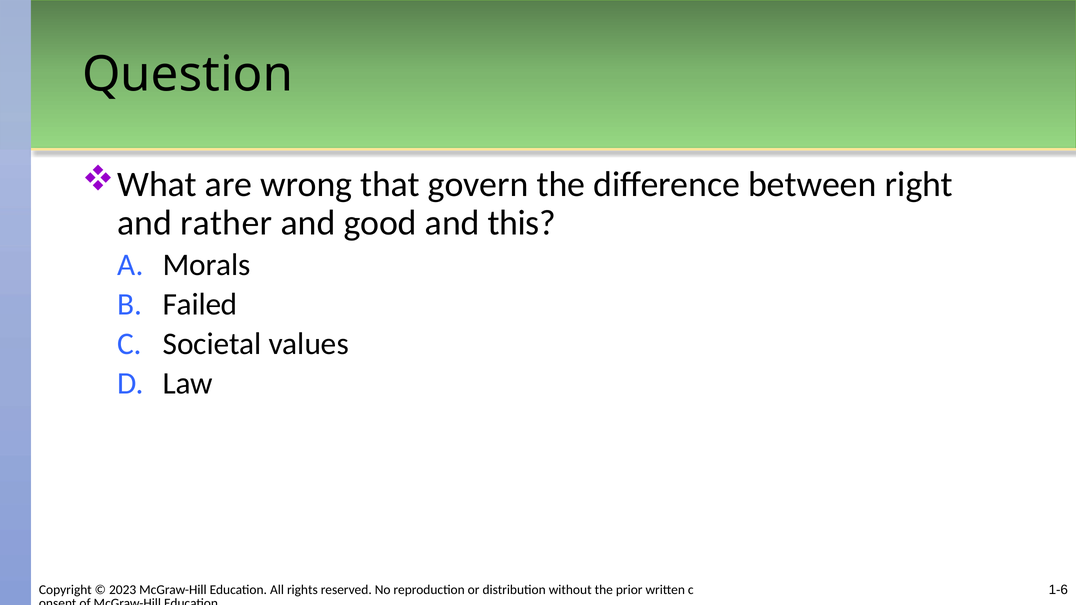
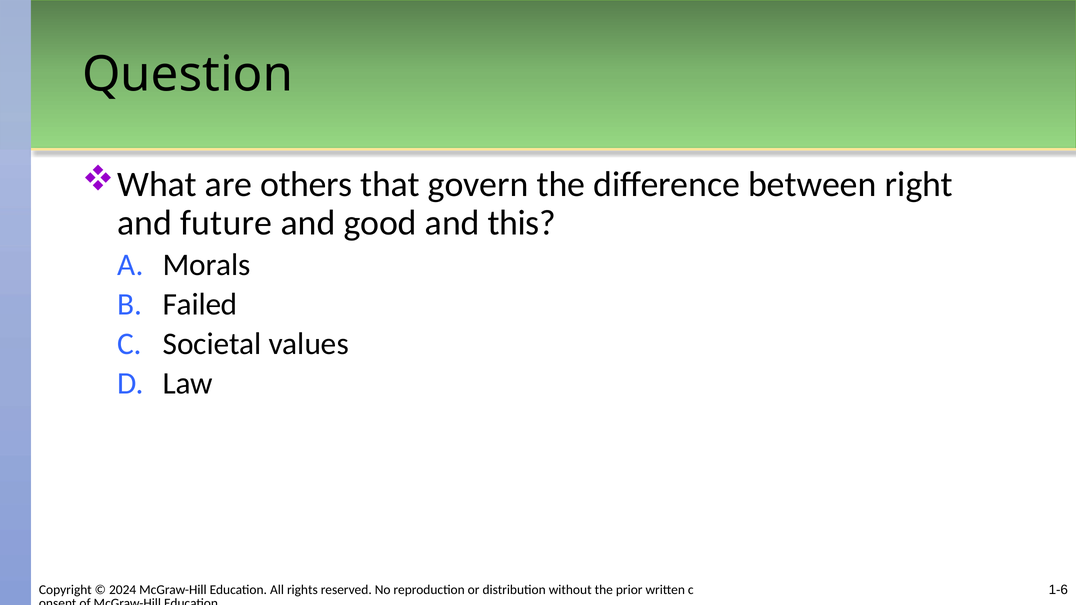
wrong: wrong -> others
rather: rather -> future
2023: 2023 -> 2024
